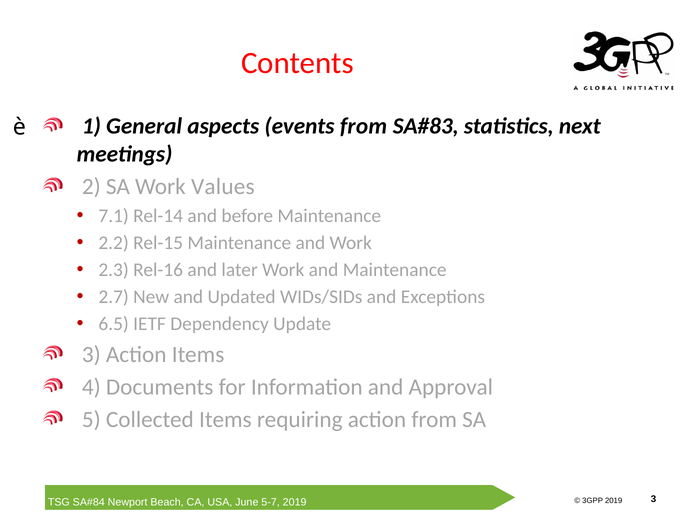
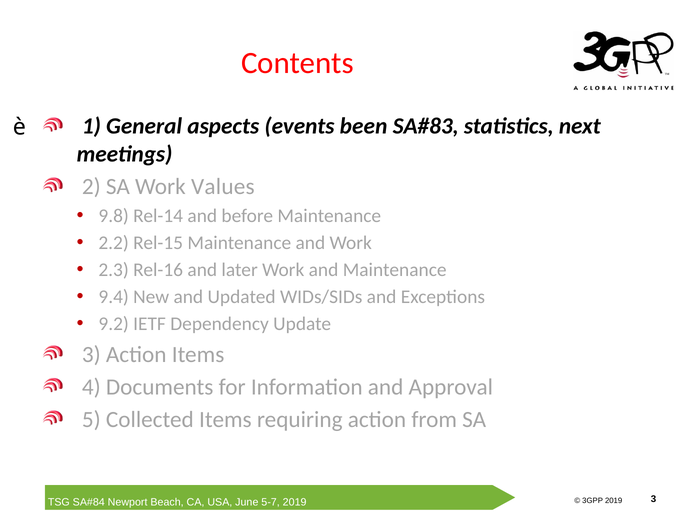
events from: from -> been
7.1: 7.1 -> 9.8
2.7: 2.7 -> 9.4
6.5: 6.5 -> 9.2
